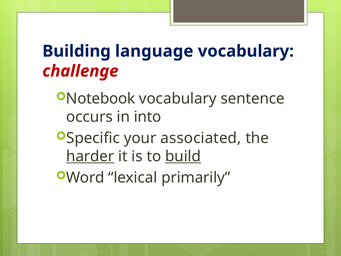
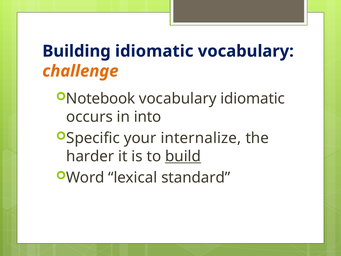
Building language: language -> idiomatic
challenge colour: red -> orange
vocabulary sentence: sentence -> idiomatic
associated: associated -> internalize
harder underline: present -> none
primarily: primarily -> standard
